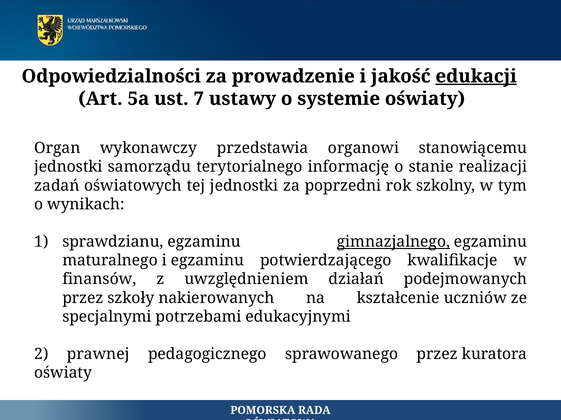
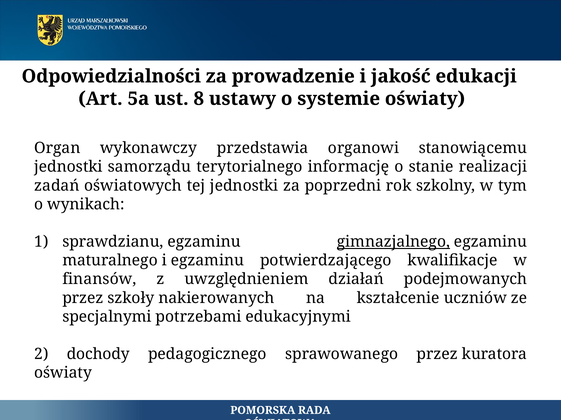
edukacji underline: present -> none
7: 7 -> 8
prawnej: prawnej -> dochody
